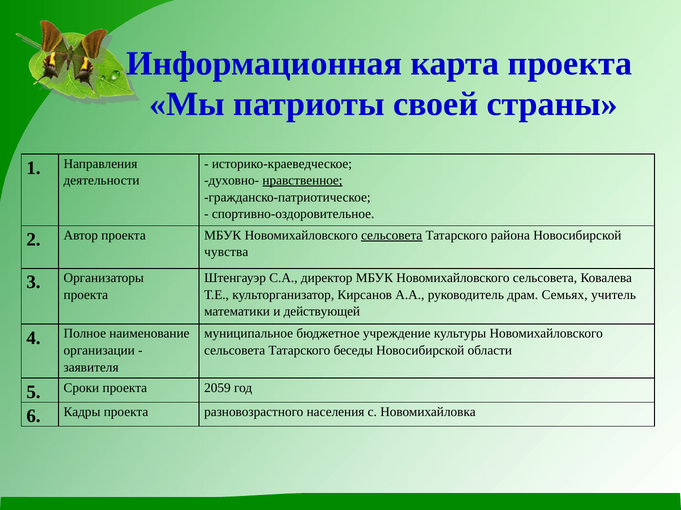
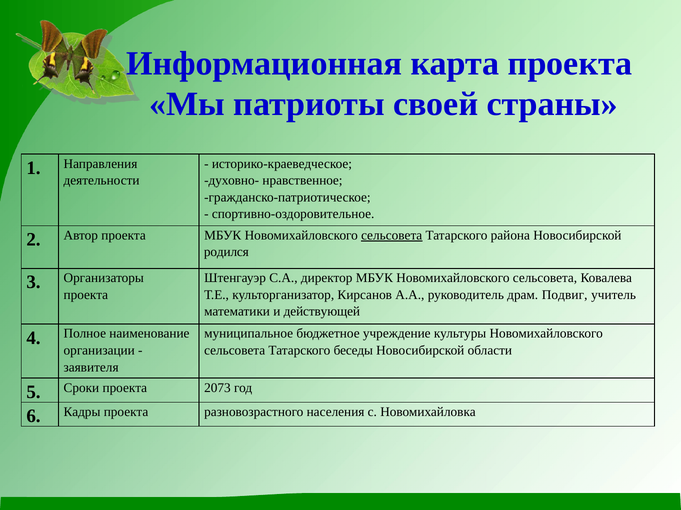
нравственное underline: present -> none
чувства: чувства -> родился
Семьях: Семьях -> Подвиг
2059: 2059 -> 2073
